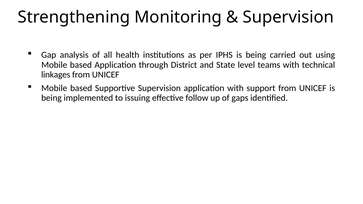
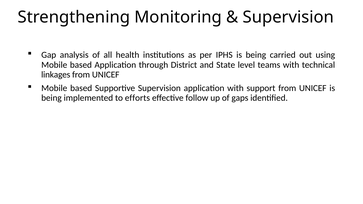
issuing: issuing -> efforts
